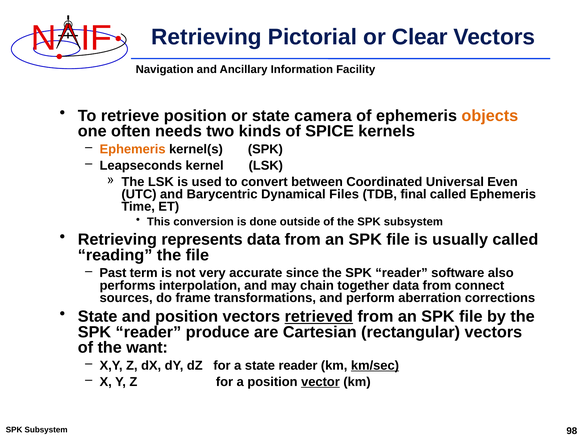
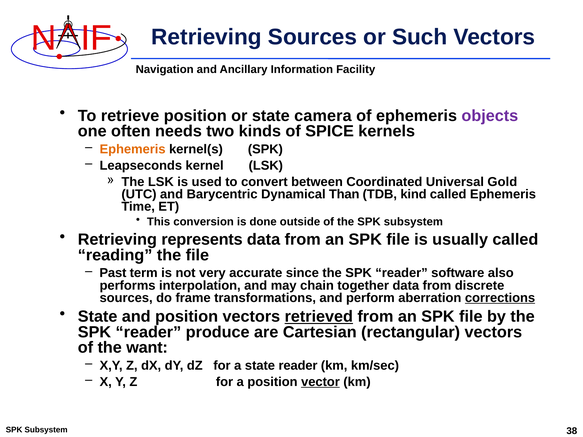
Retrieving Pictorial: Pictorial -> Sources
Clear: Clear -> Such
objects colour: orange -> purple
Even: Even -> Gold
Files: Files -> Than
final: final -> kind
connect: connect -> discrete
corrections underline: none -> present
km/sec underline: present -> none
98: 98 -> 38
